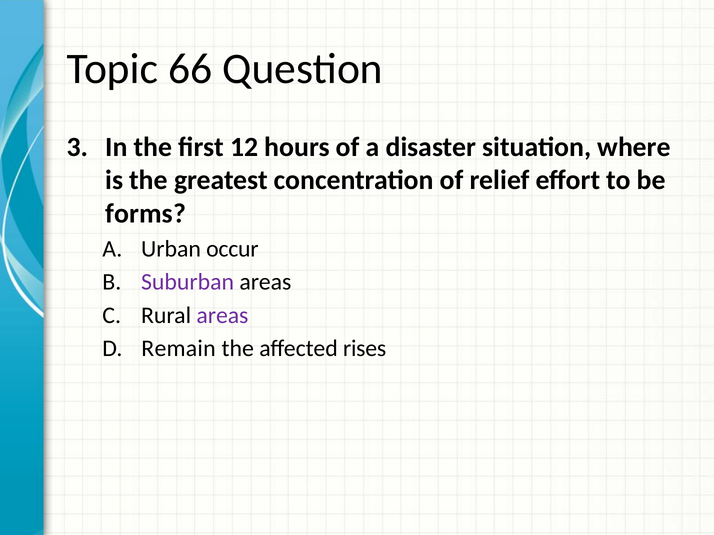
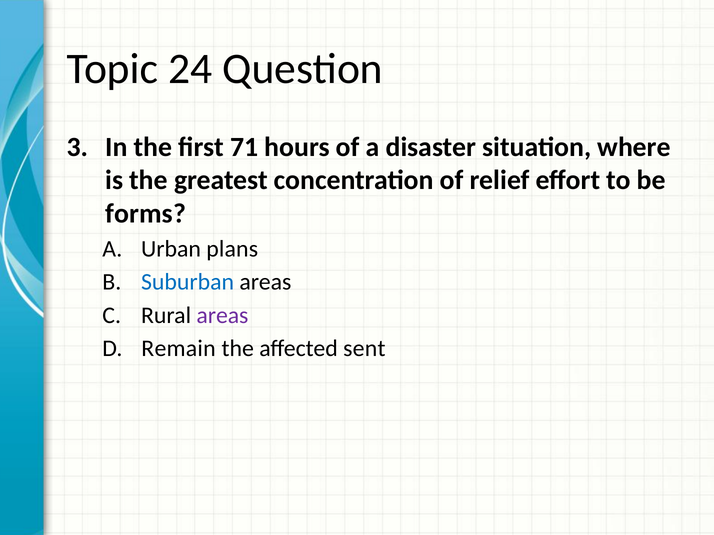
66: 66 -> 24
12: 12 -> 71
occur: occur -> plans
Suburban colour: purple -> blue
rises: rises -> sent
